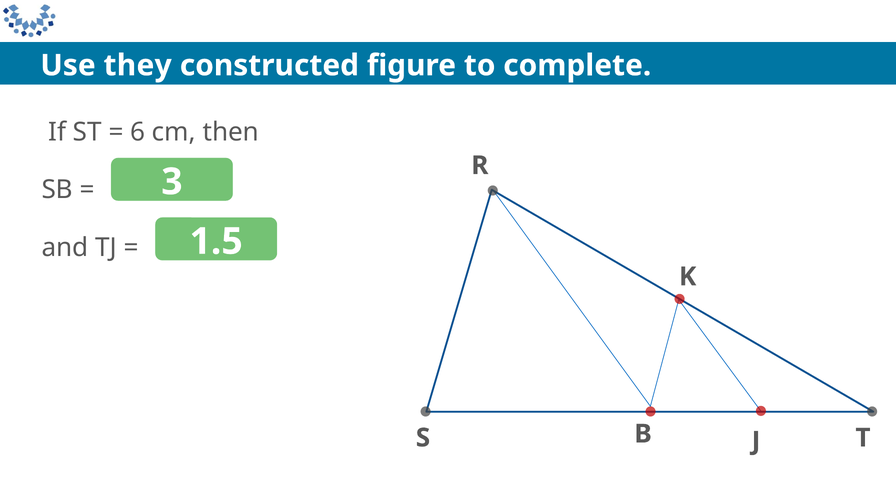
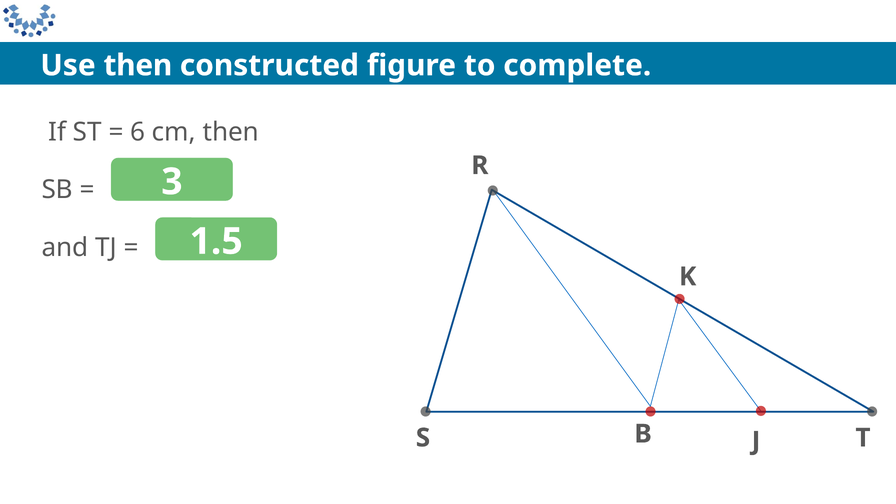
Use they: they -> then
